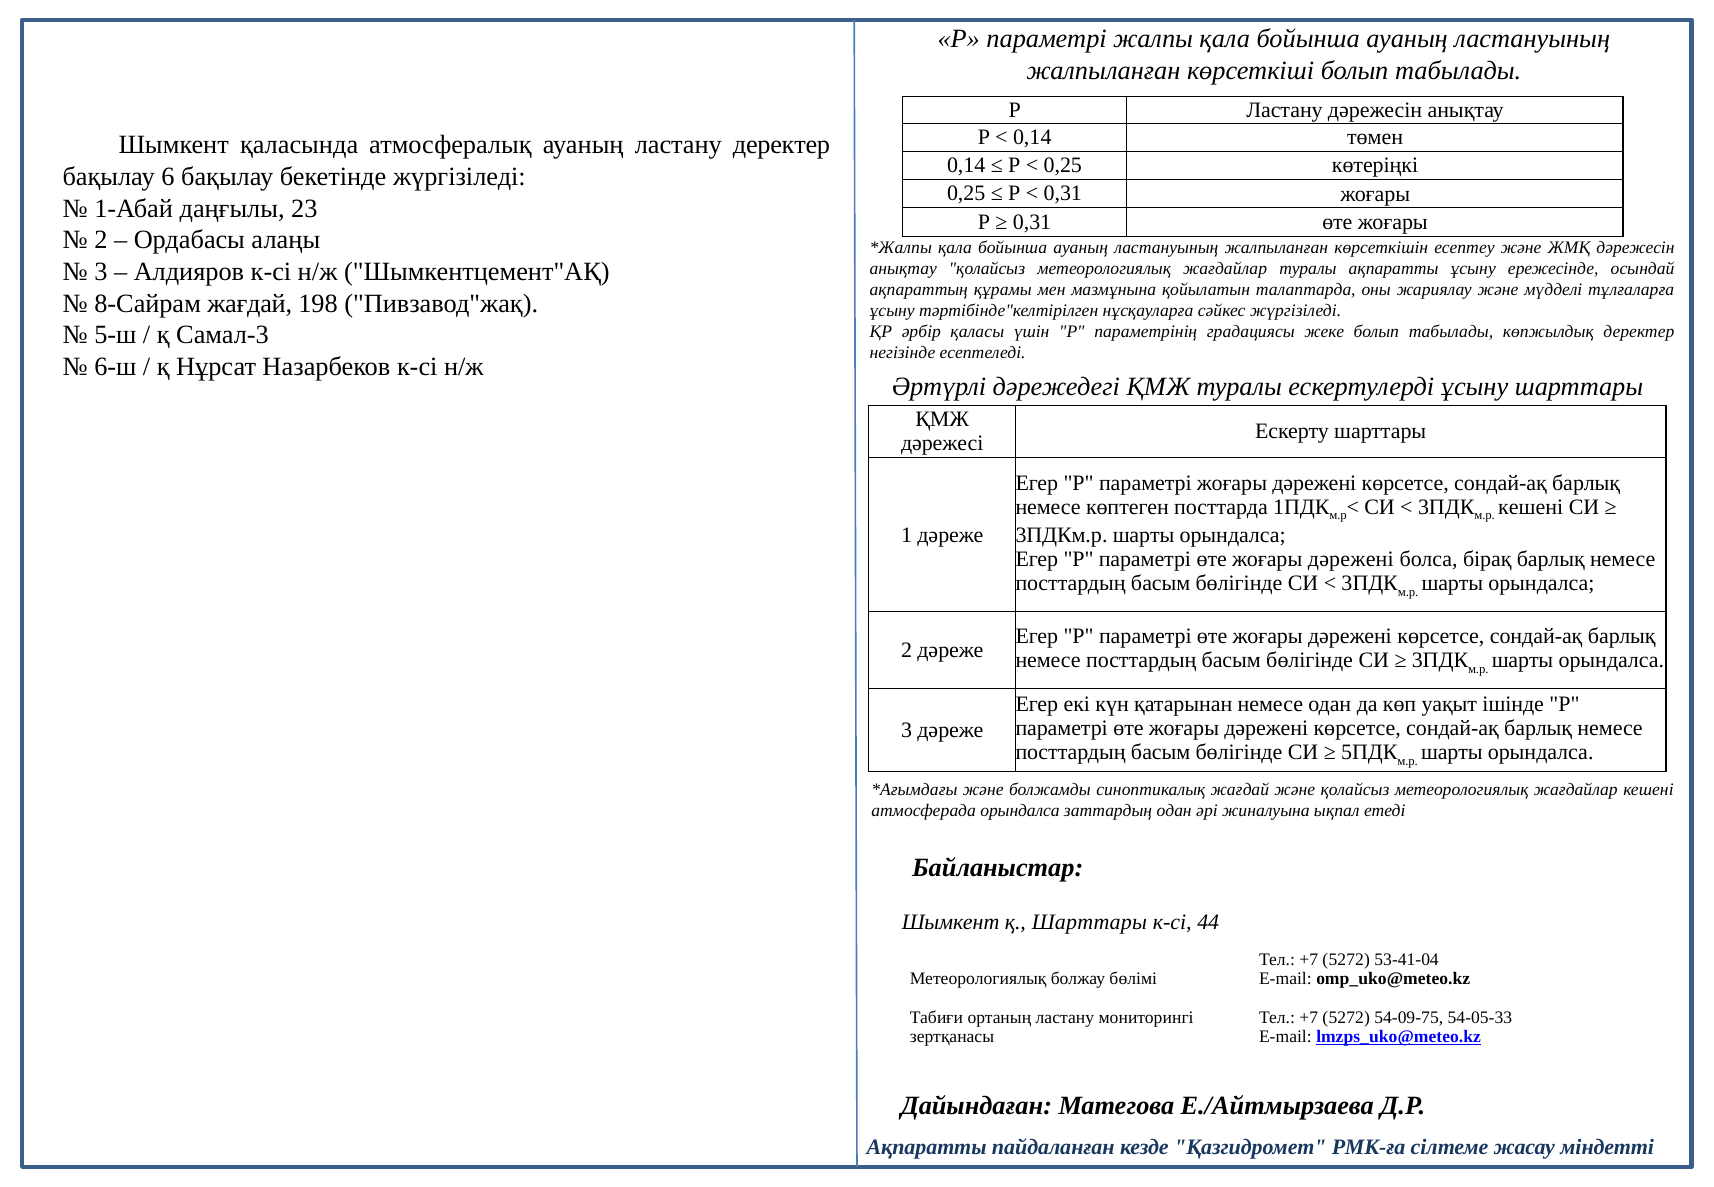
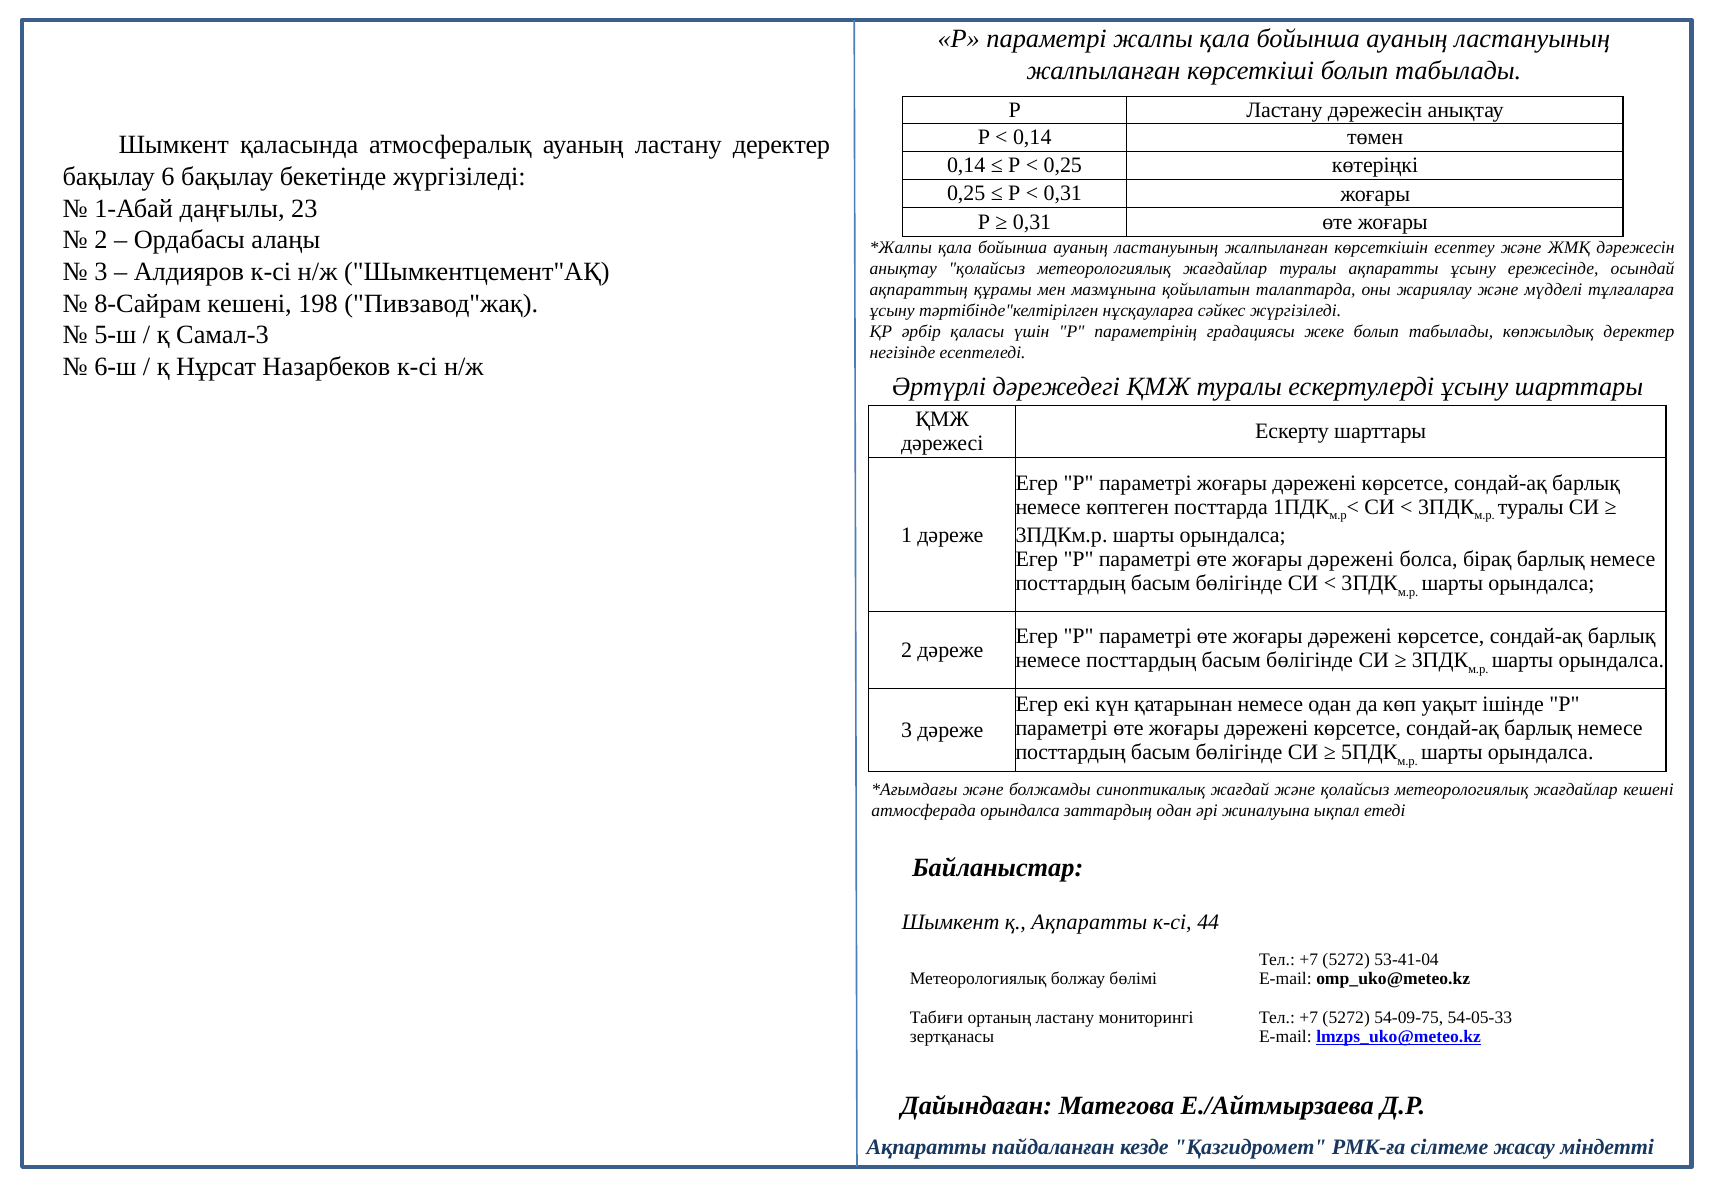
8-Сайрам жағдай: жағдай -> кешені
кешені at (1531, 507): кешені -> туралы
қ Шарттары: Шарттары -> Ақпаратты
